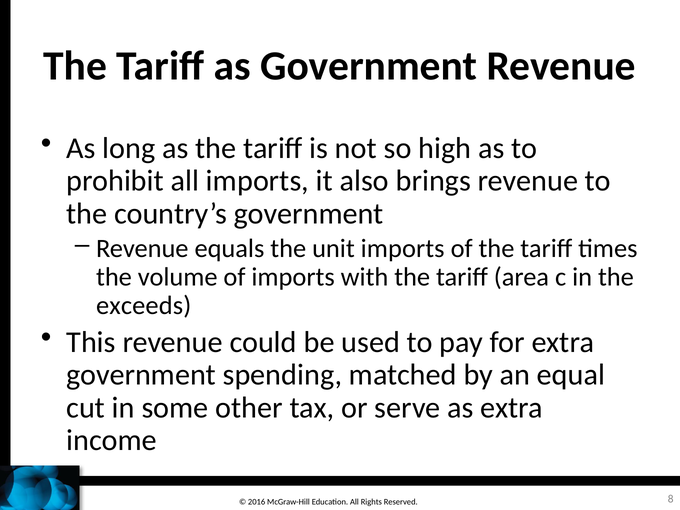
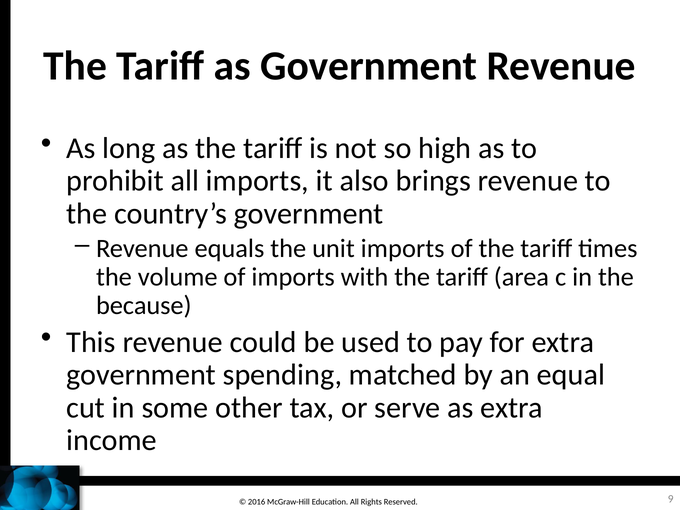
exceeds: exceeds -> because
8: 8 -> 9
